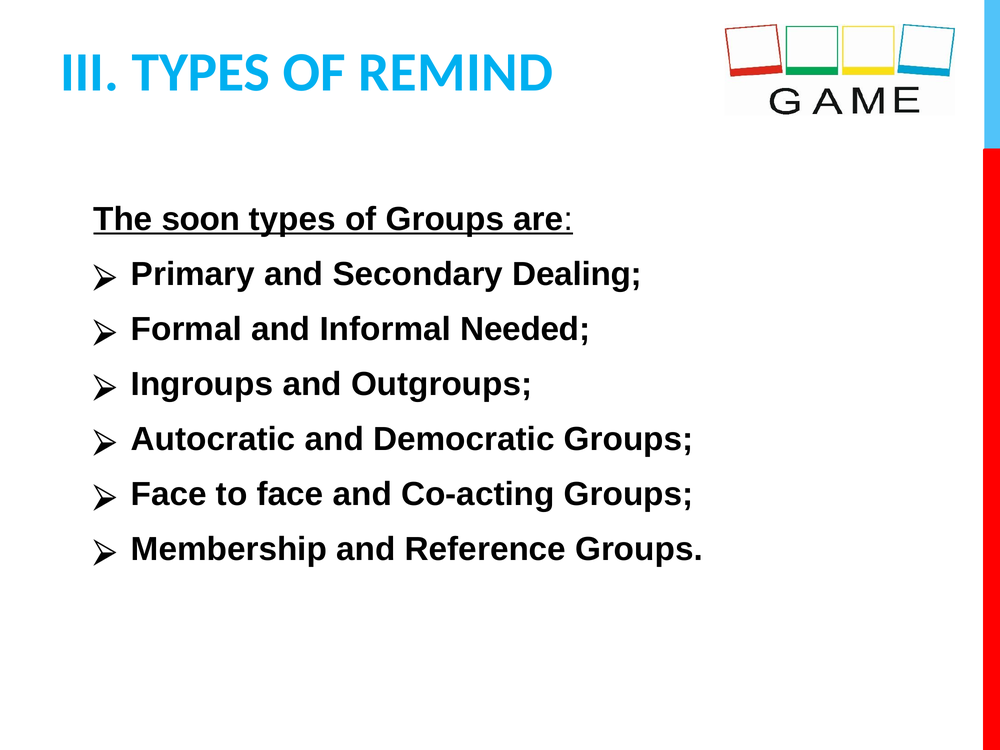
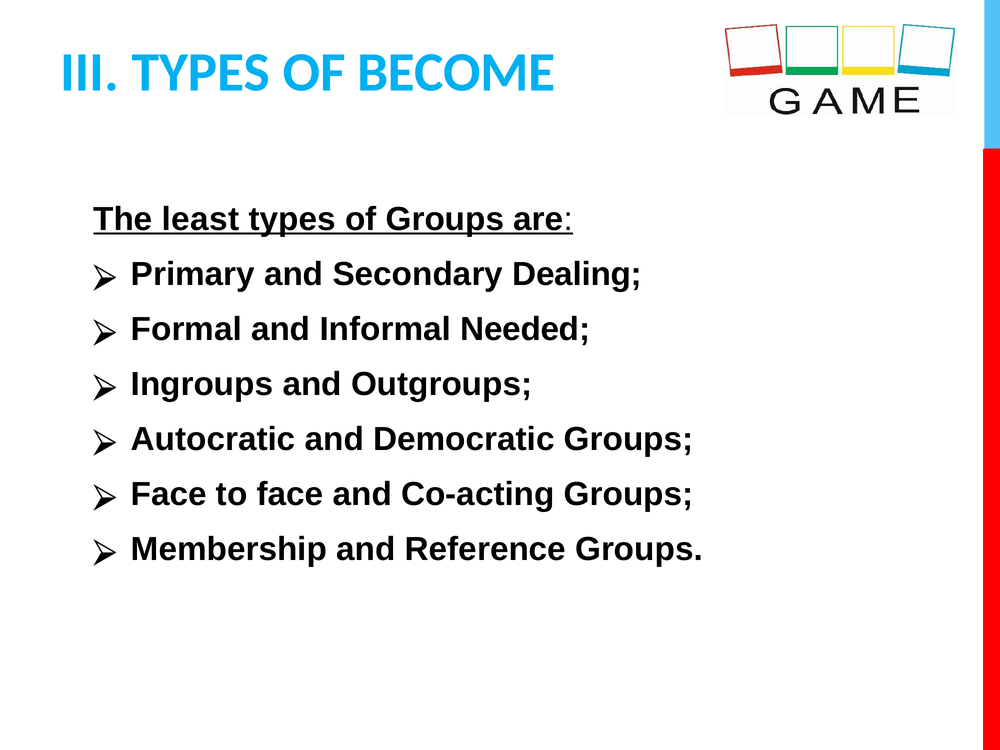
REMIND: REMIND -> BECOME
soon: soon -> least
